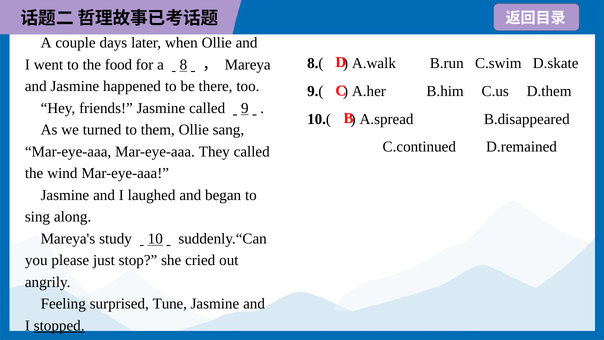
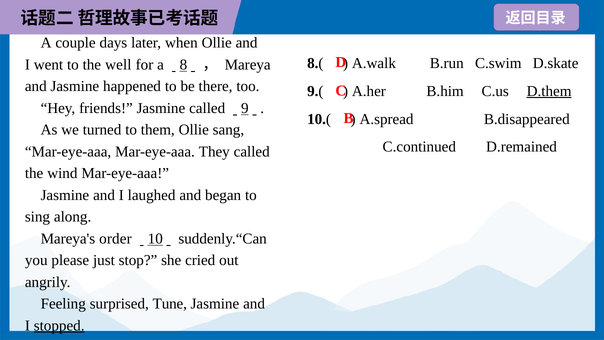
food: food -> well
D.them underline: none -> present
study: study -> order
